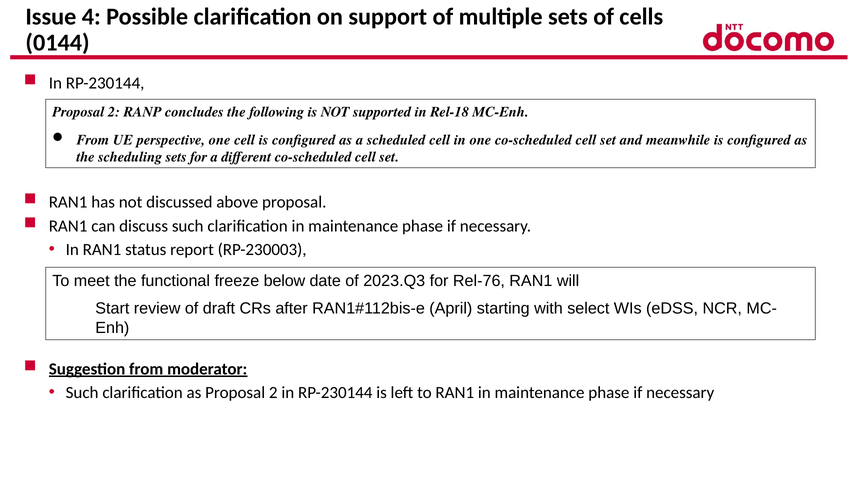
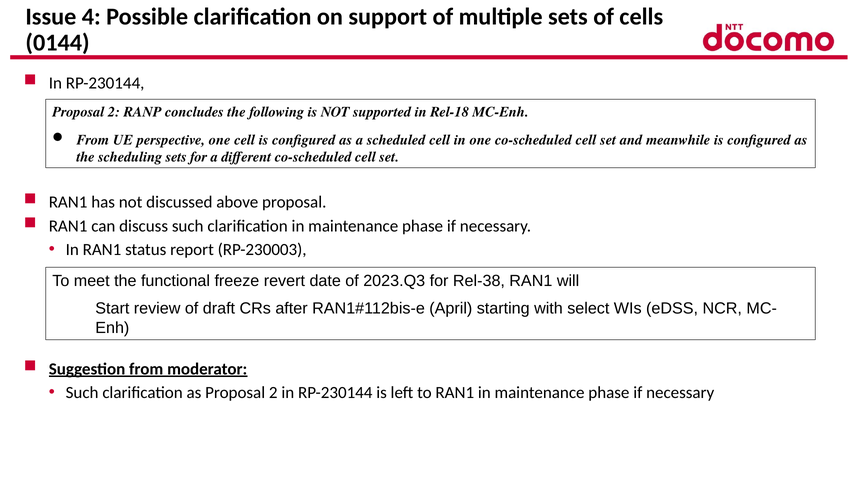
below: below -> revert
Rel-76: Rel-76 -> Rel-38
